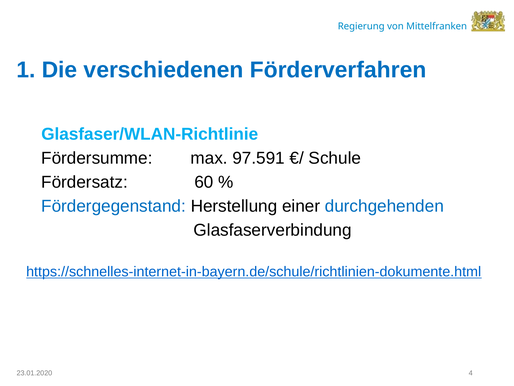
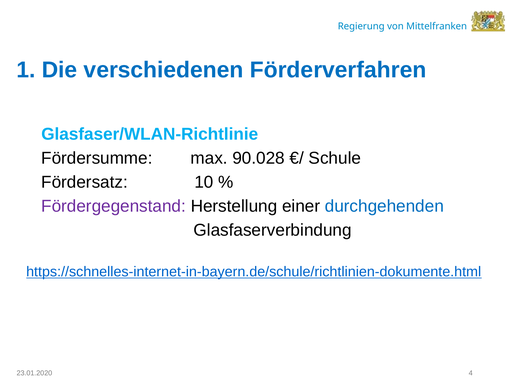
97.591: 97.591 -> 90.028
60: 60 -> 10
Fördergegenstand colour: blue -> purple
